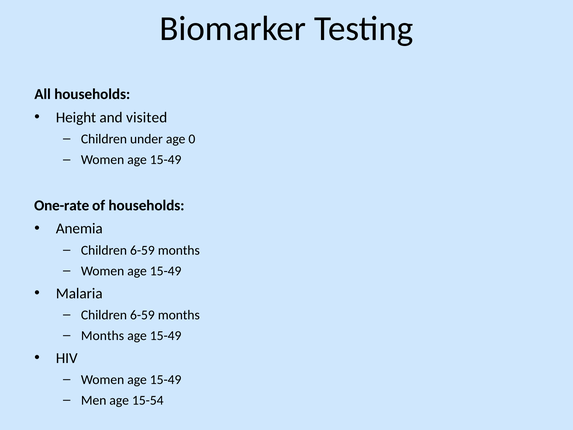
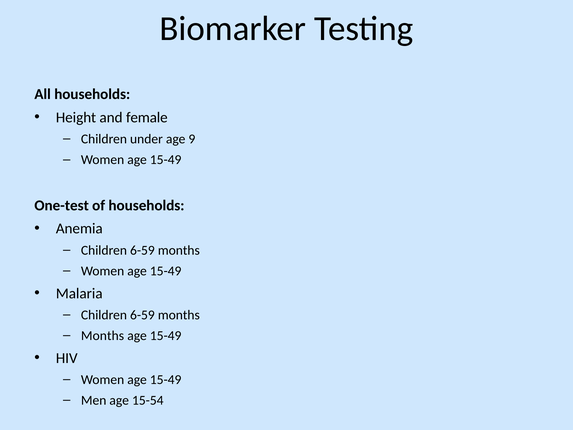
visited: visited -> female
0: 0 -> 9
One-rate: One-rate -> One-test
